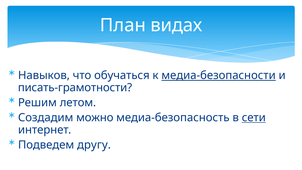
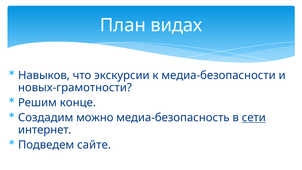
обучаться: обучаться -> экскурсии
медиа-безопасности underline: present -> none
писать-грамотности: писать-грамотности -> новых-грамотности
летом: летом -> конце
другу: другу -> сайте
